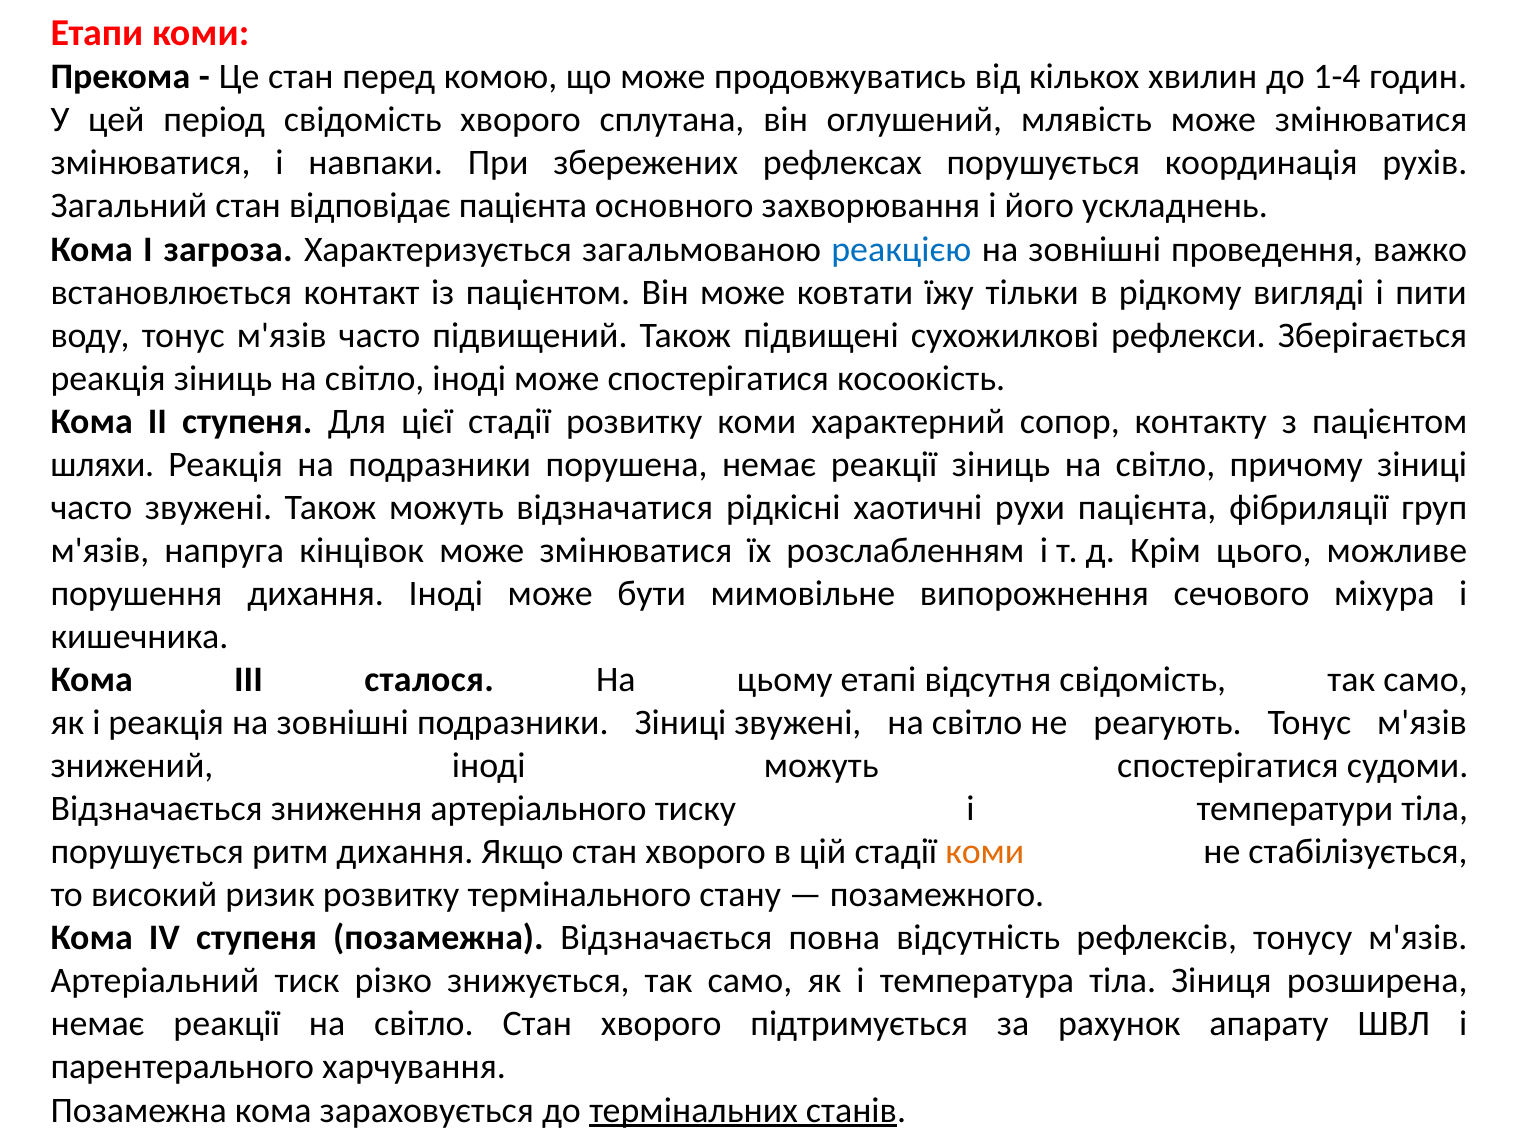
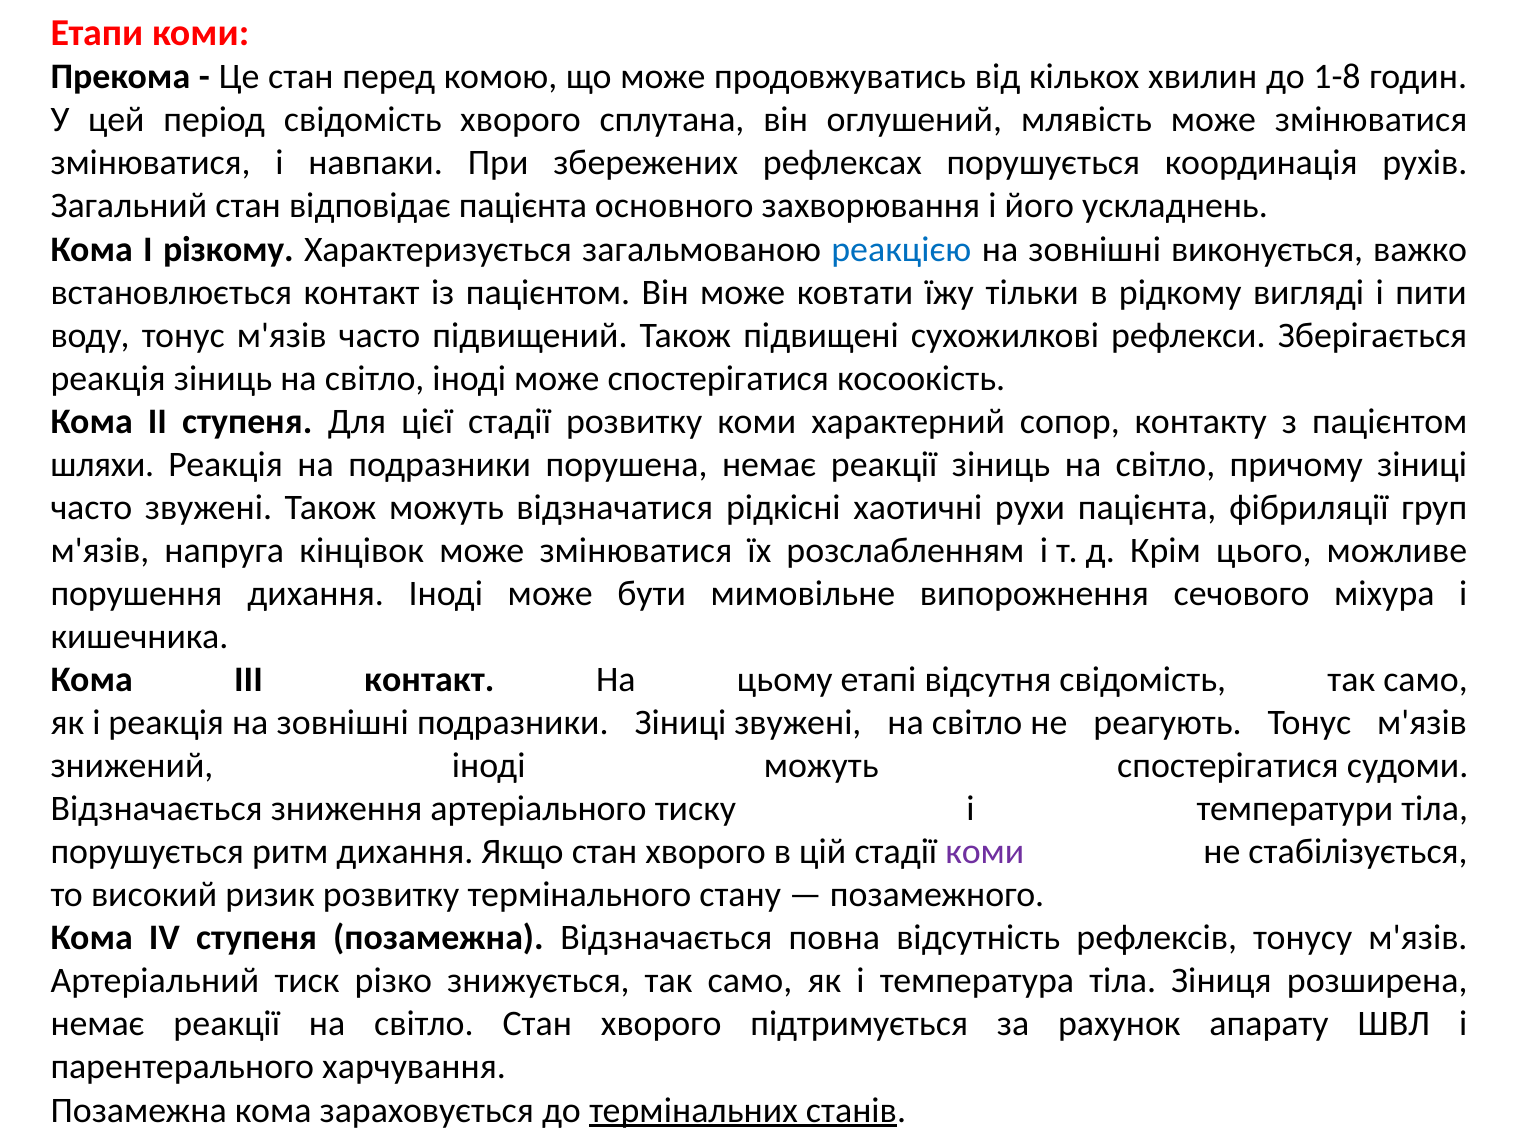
1-4: 1-4 -> 1-8
загроза: загроза -> різкому
проведення: проведення -> виконується
III сталося: сталося -> контакт
коми at (985, 852) colour: orange -> purple
